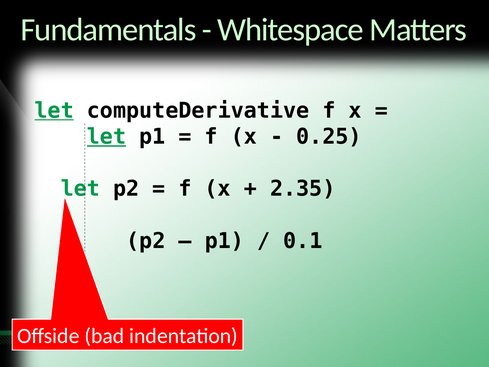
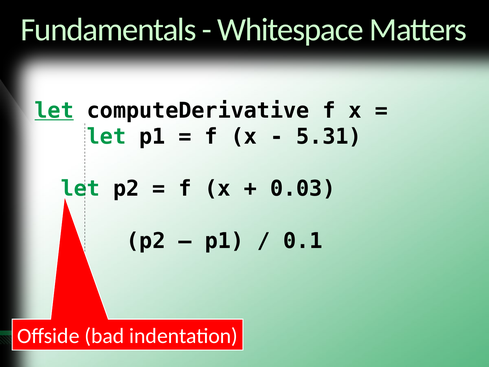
let at (107, 137) underline: present -> none
0.25: 0.25 -> 5.31
2.35: 2.35 -> 0.03
